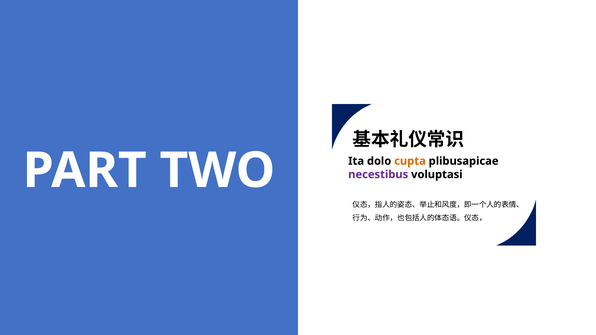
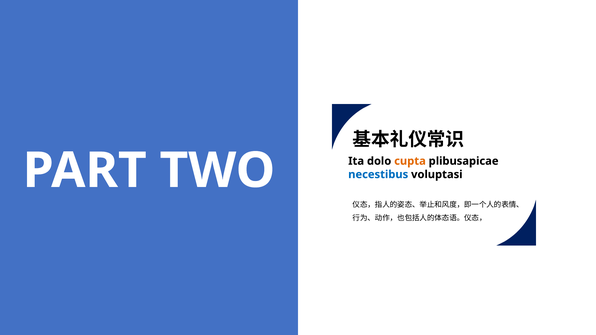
necestibus colour: purple -> blue
